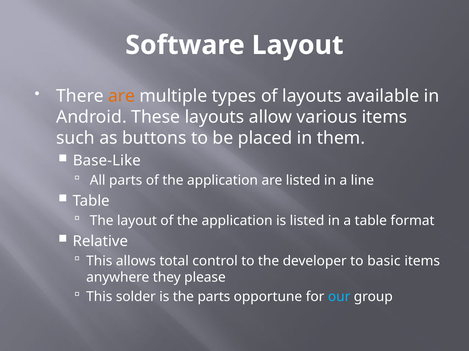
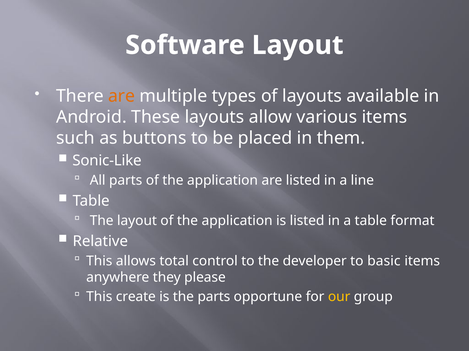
Base-Like: Base-Like -> Sonic-Like
solder: solder -> create
our colour: light blue -> yellow
